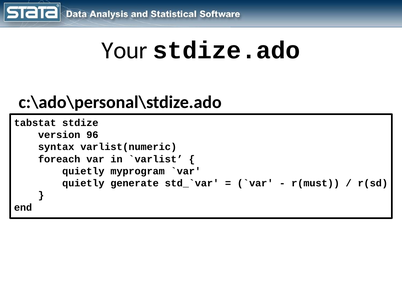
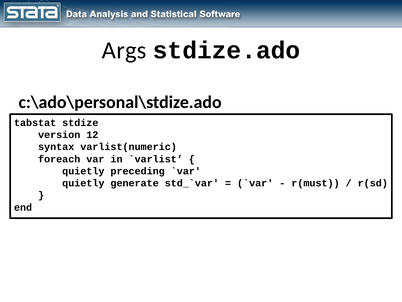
Your: Your -> Args
96: 96 -> 12
myprogram: myprogram -> preceding
